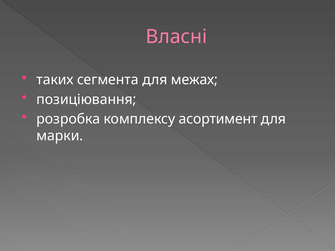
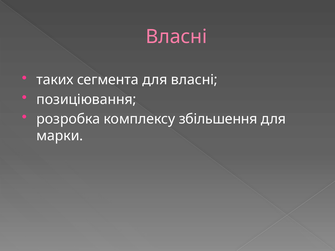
для межах: межах -> власні
асортимент: асортимент -> збільшення
